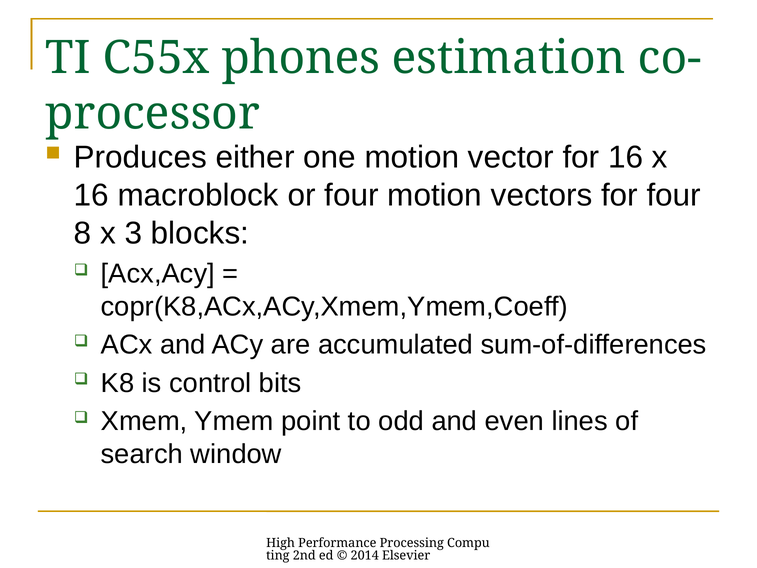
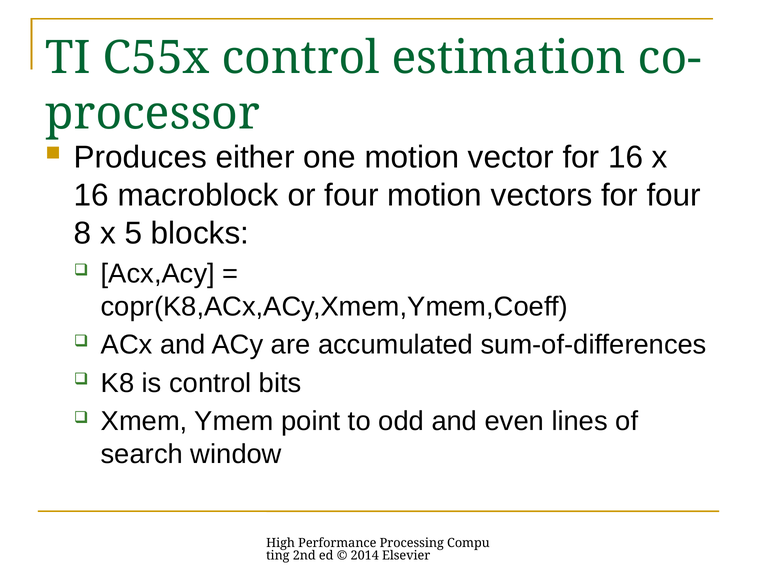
C55x phones: phones -> control
3: 3 -> 5
